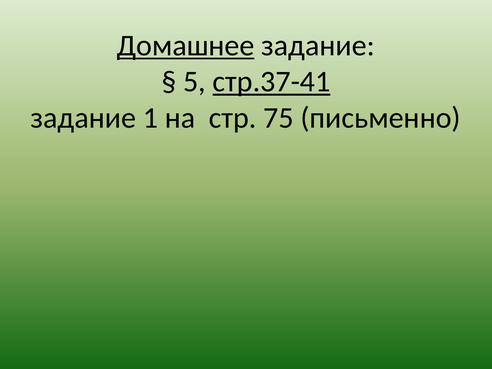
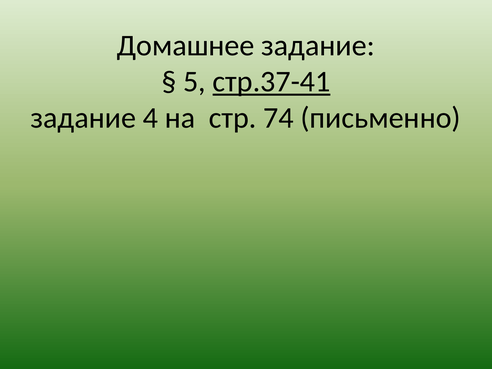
Домашнее underline: present -> none
1: 1 -> 4
75: 75 -> 74
